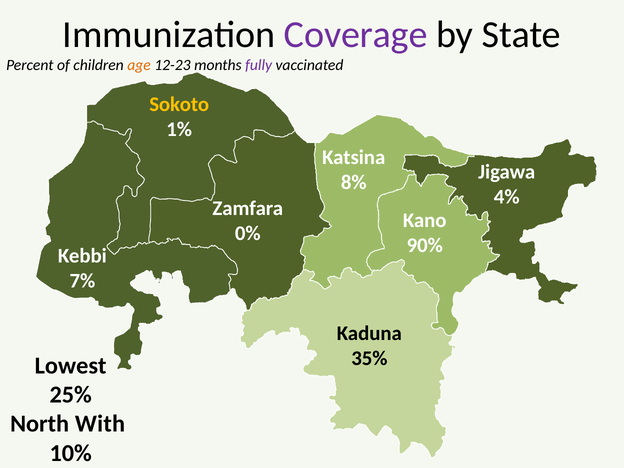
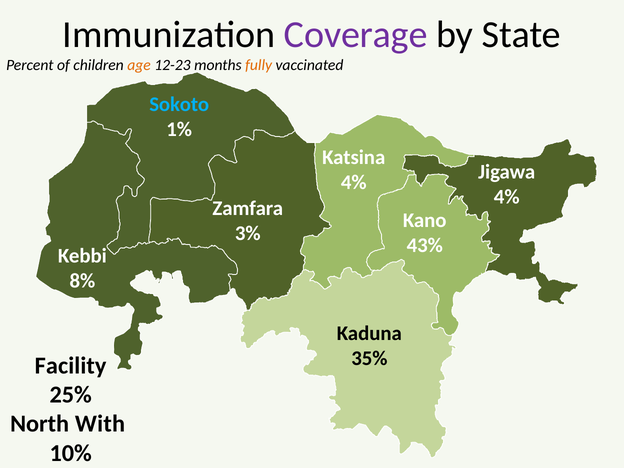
fully colour: purple -> orange
Sokoto colour: yellow -> light blue
8% at (354, 182): 8% -> 4%
0%: 0% -> 3%
90%: 90% -> 43%
7%: 7% -> 8%
Lowest: Lowest -> Facility
